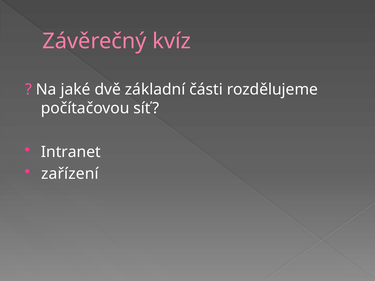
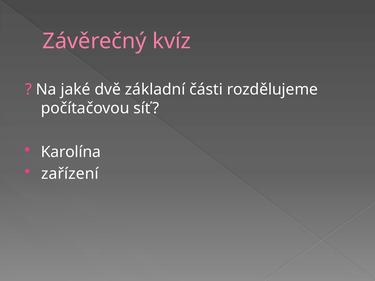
Intranet: Intranet -> Karolína
